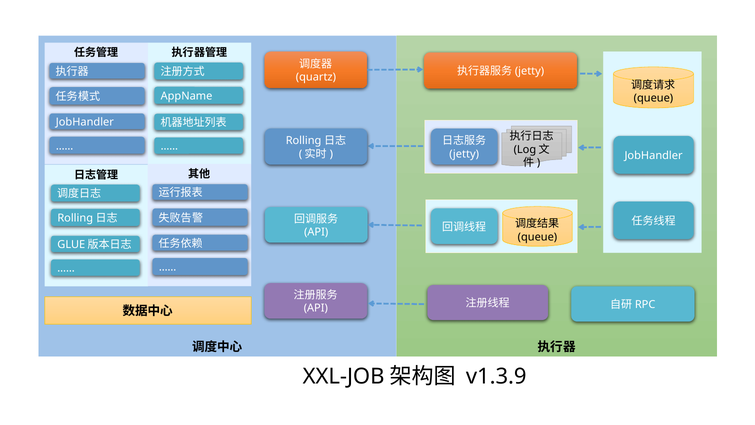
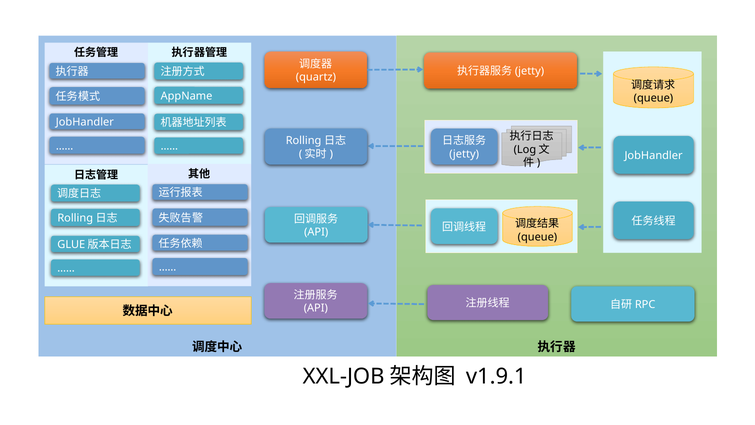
v1.3.9: v1.3.9 -> v1.9.1
